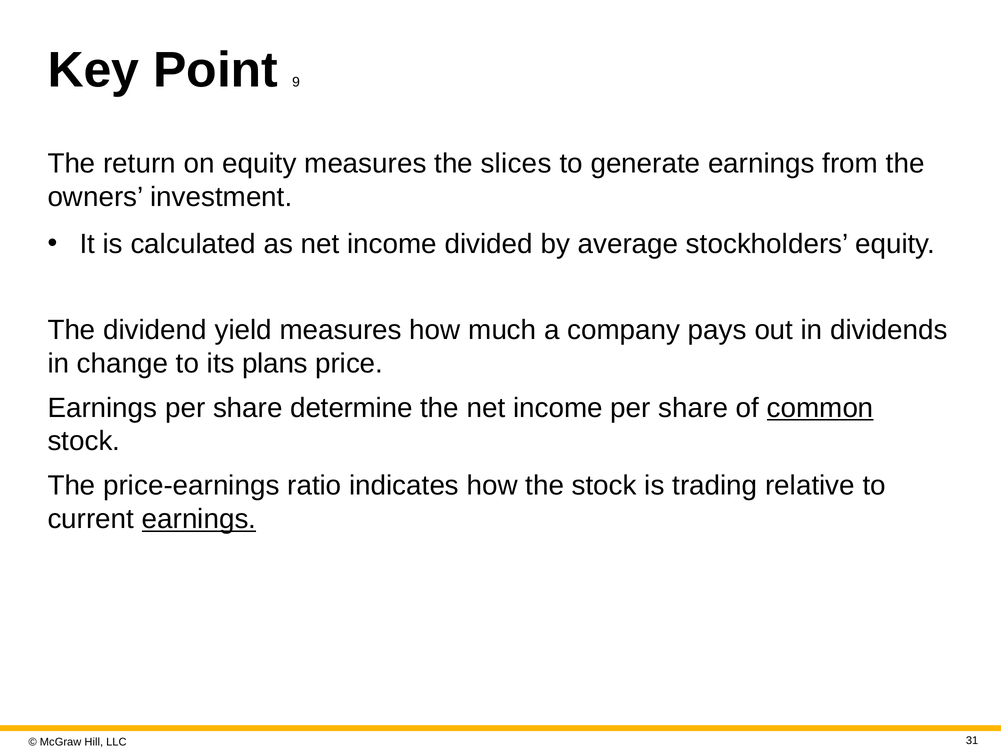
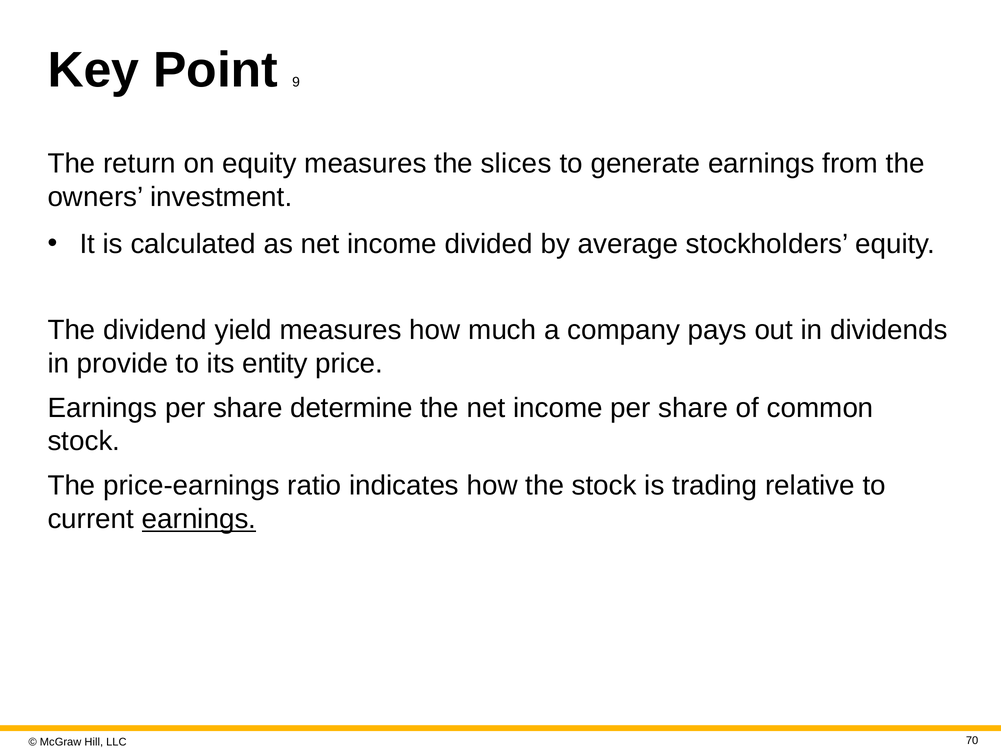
change: change -> provide
plans: plans -> entity
common underline: present -> none
31: 31 -> 70
